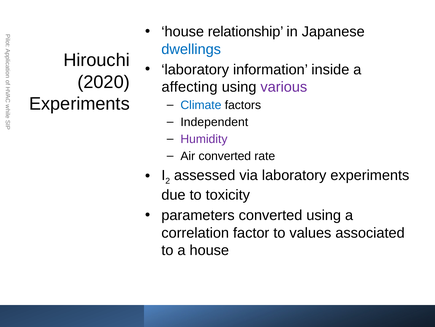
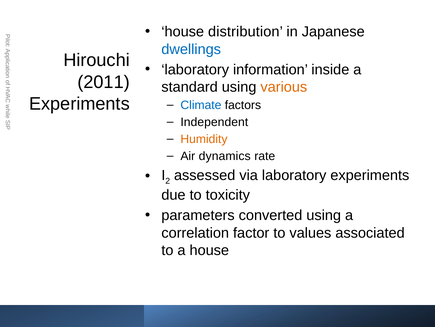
relationship: relationship -> distribution
2020: 2020 -> 2011
affecting: affecting -> standard
various colour: purple -> orange
Humidity colour: purple -> orange
Air converted: converted -> dynamics
